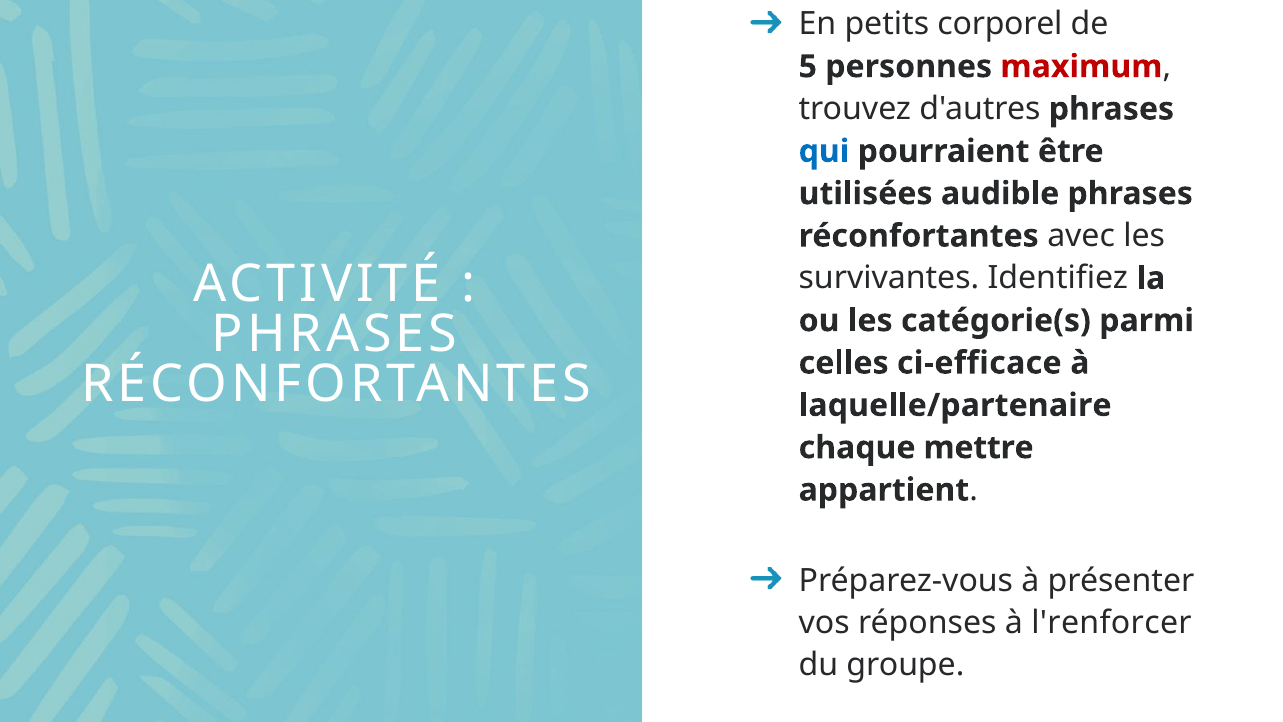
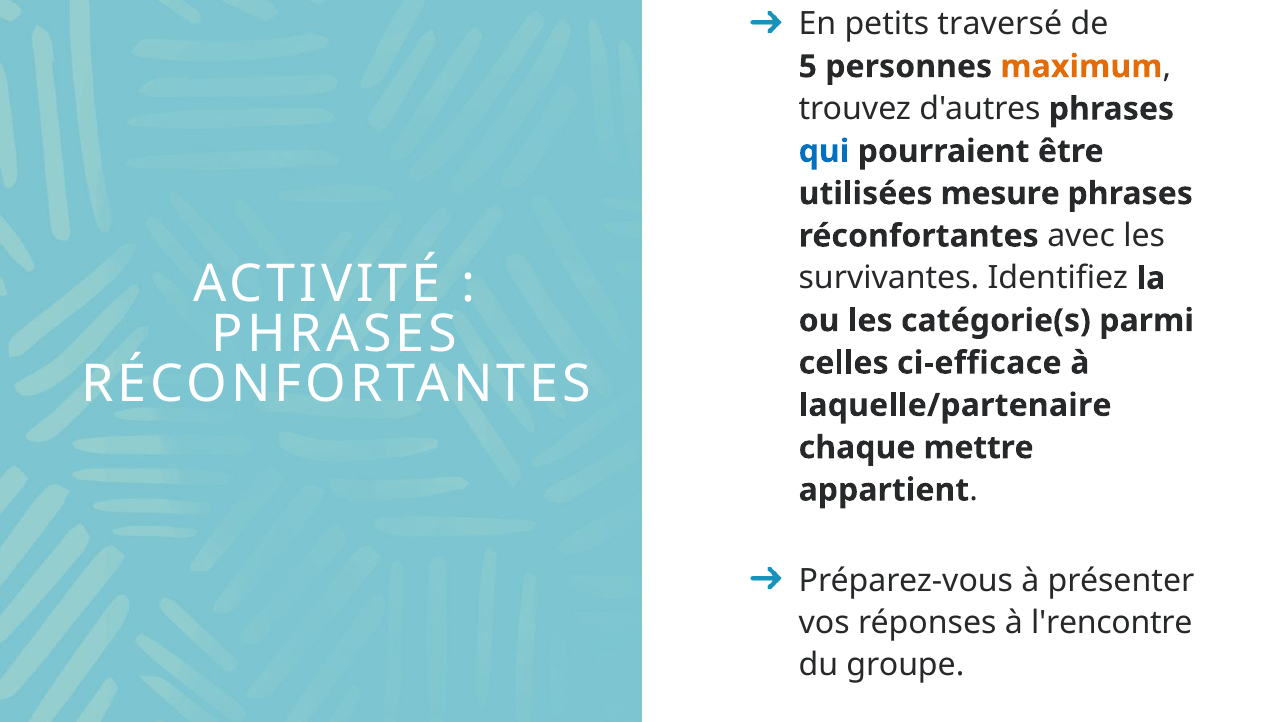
corporel: corporel -> traversé
maximum colour: red -> orange
audible: audible -> mesure
l'renforcer: l'renforcer -> l'rencontre
